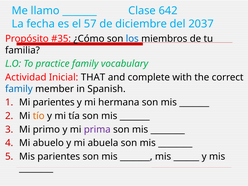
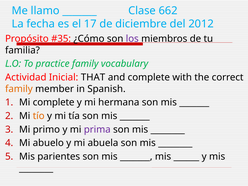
642: 642 -> 662
57: 57 -> 17
2037: 2037 -> 2012
los colour: blue -> purple
family at (19, 89) colour: blue -> orange
Mi parientes: parientes -> complete
